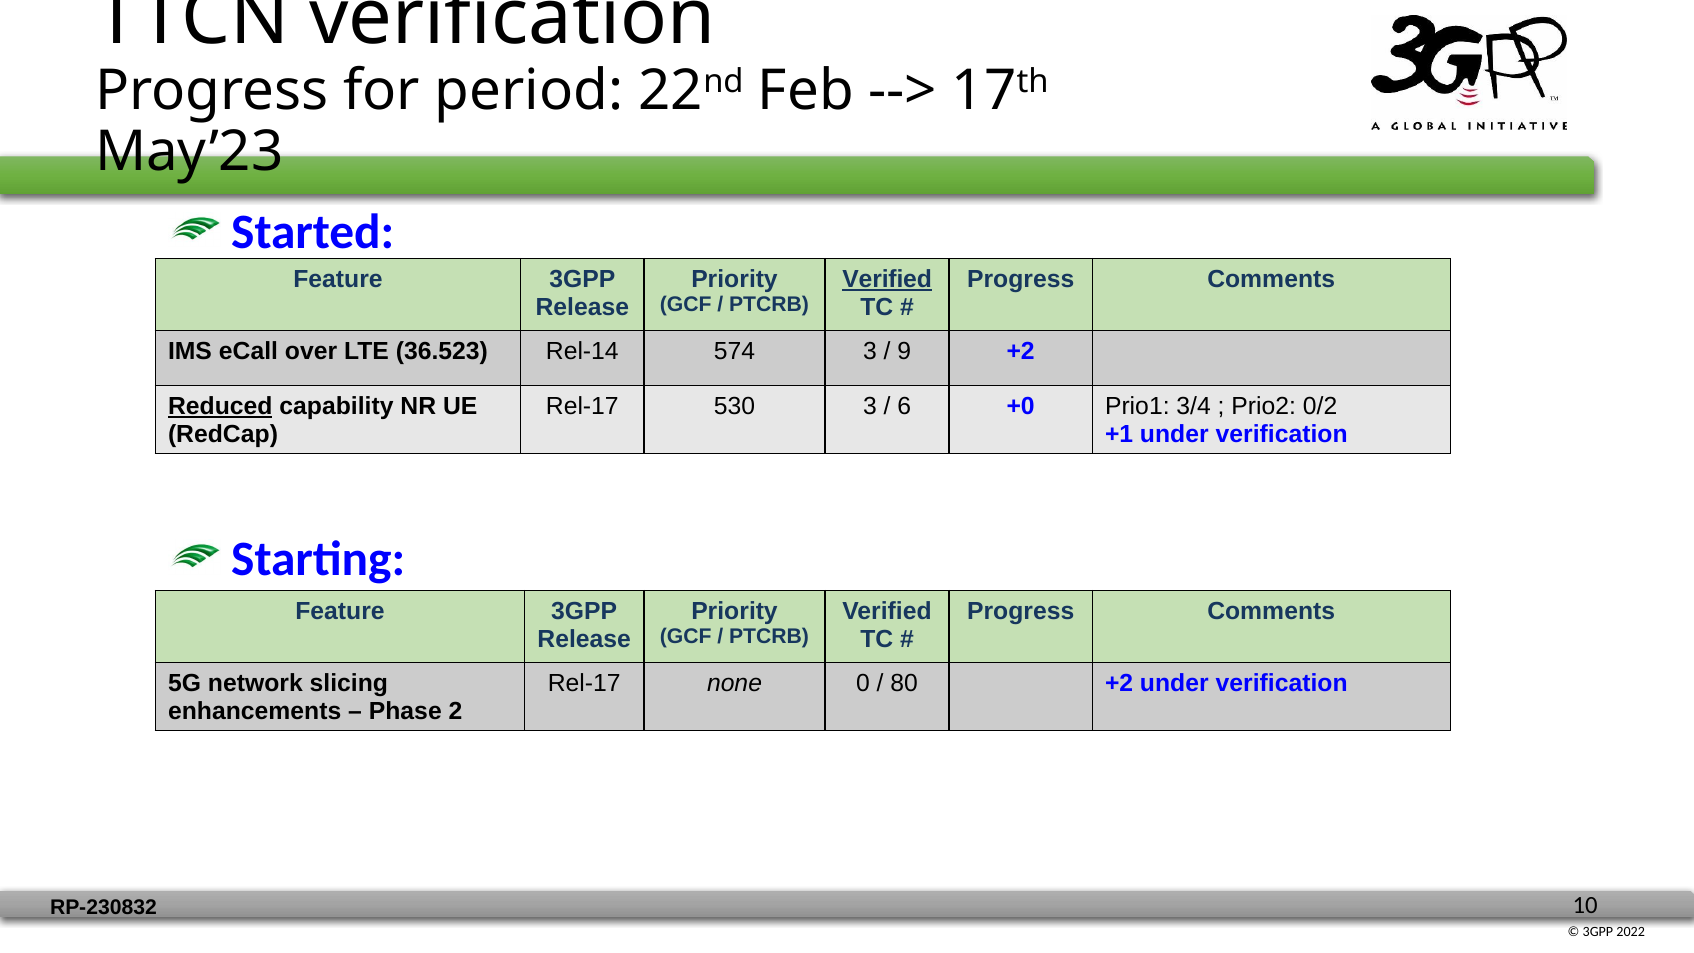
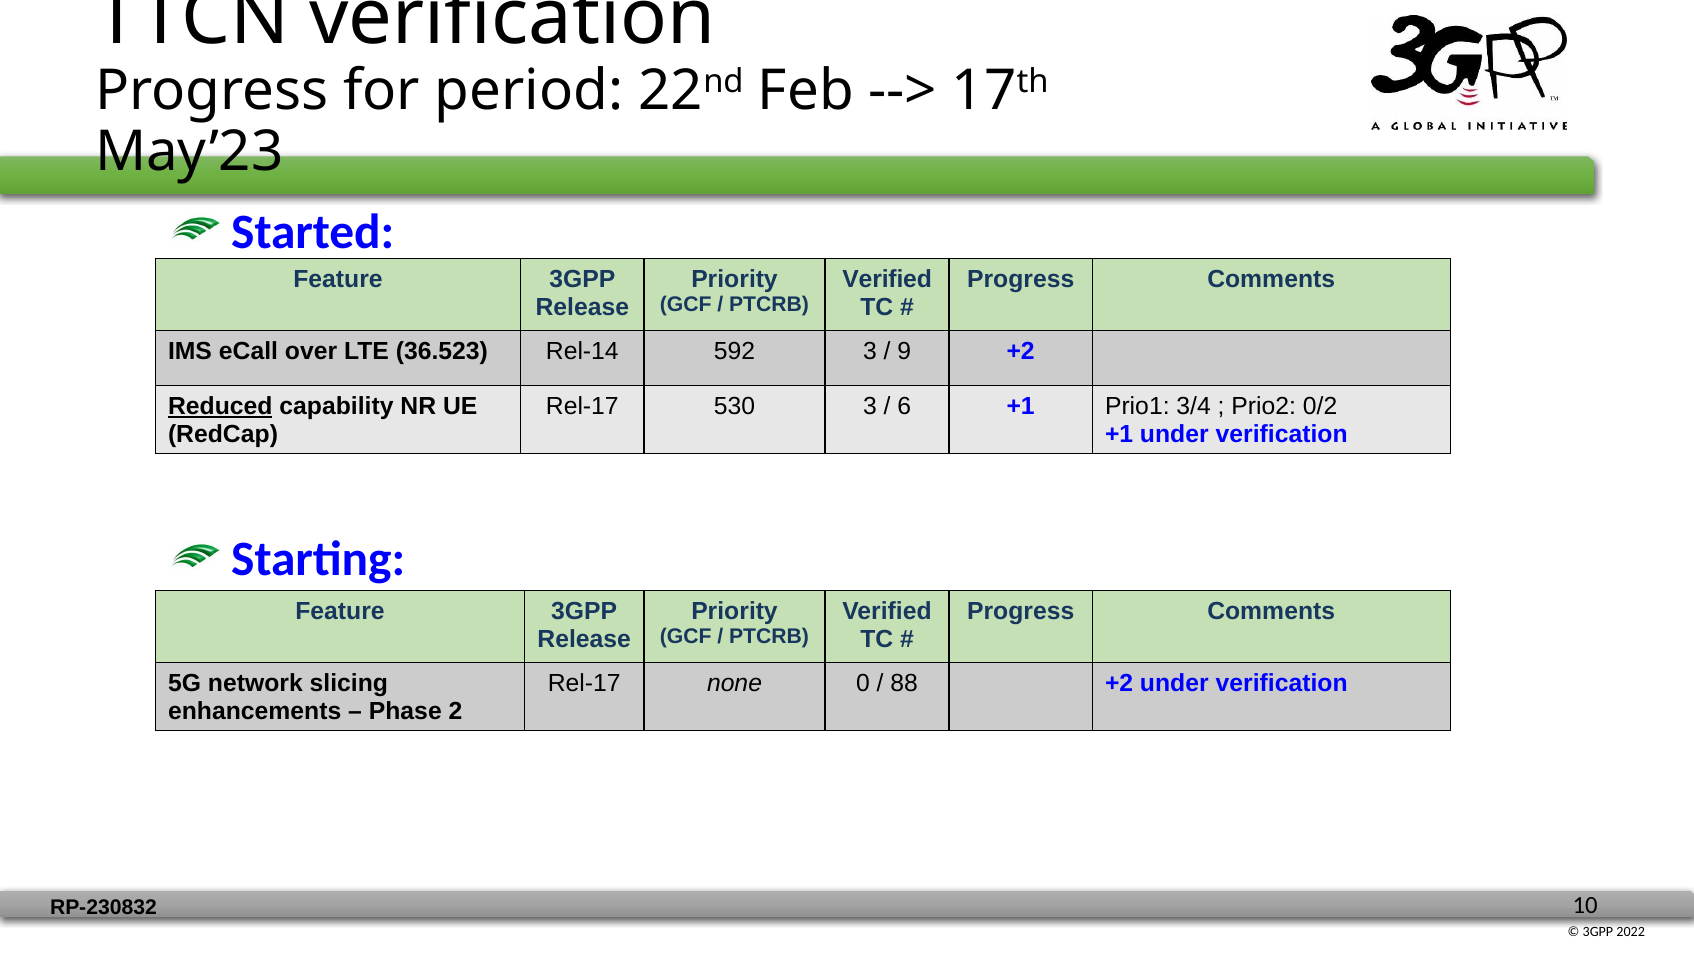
Verified at (887, 279) underline: present -> none
574: 574 -> 592
6 +0: +0 -> +1
80: 80 -> 88
